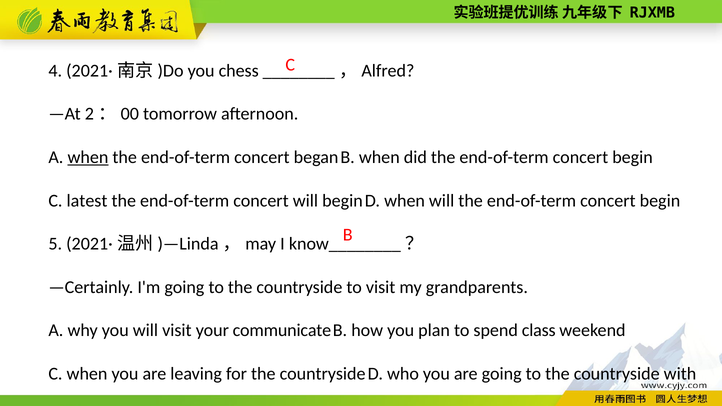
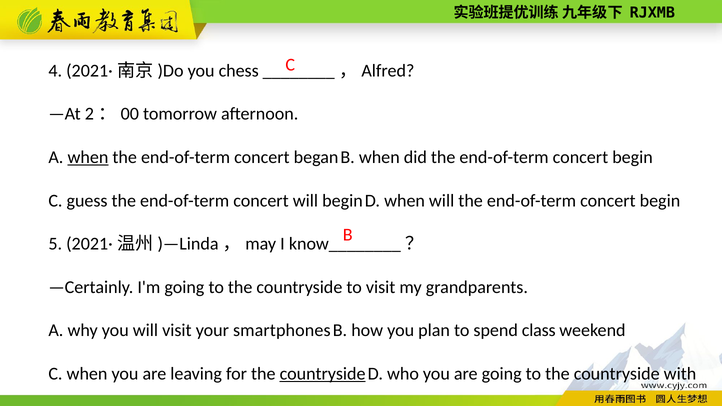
latest: latest -> guess
communicate: communicate -> smartphones
countryside at (323, 374) underline: none -> present
